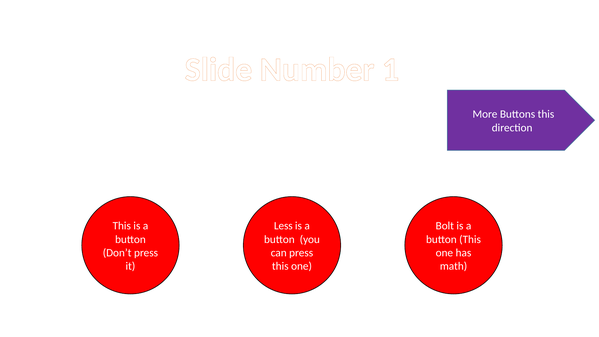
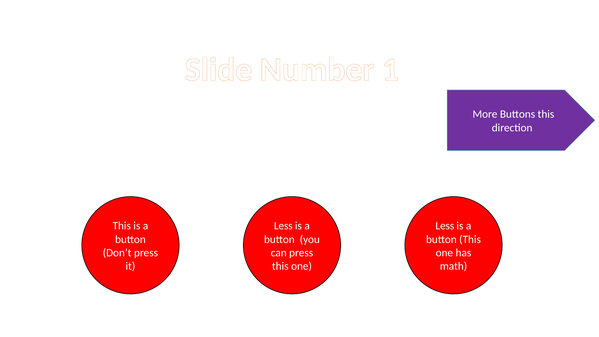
Bolt at (445, 226): Bolt -> Less
